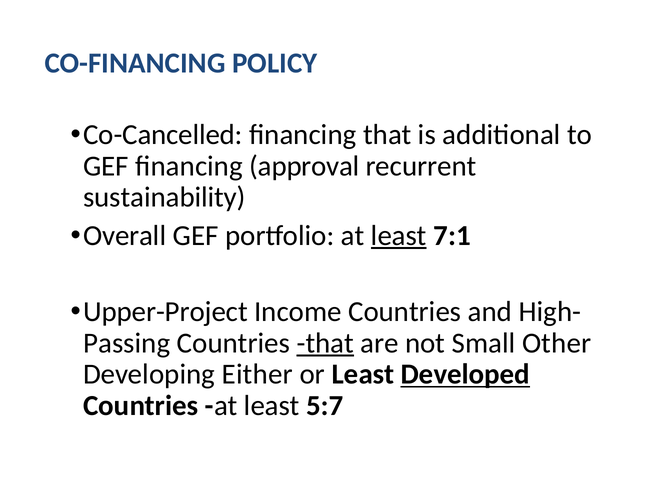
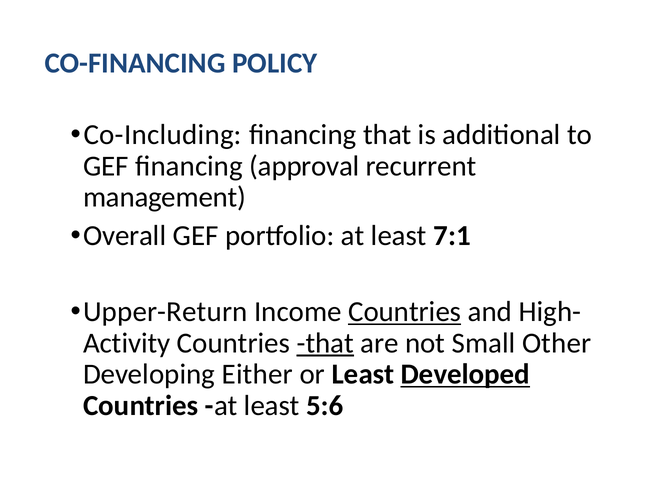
Co-Cancelled: Co-Cancelled -> Co-Including
sustainability: sustainability -> management
least at (399, 236) underline: present -> none
Upper-Project: Upper-Project -> Upper-Return
Countries at (405, 312) underline: none -> present
Passing: Passing -> Activity
5:7: 5:7 -> 5:6
